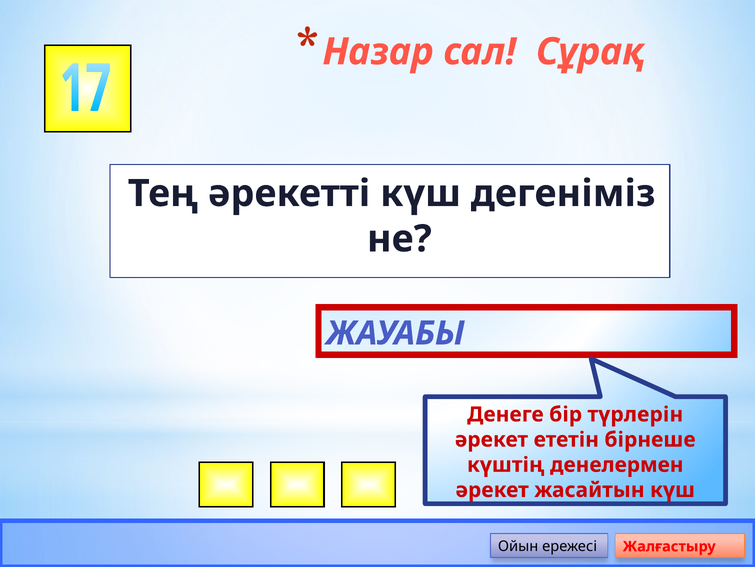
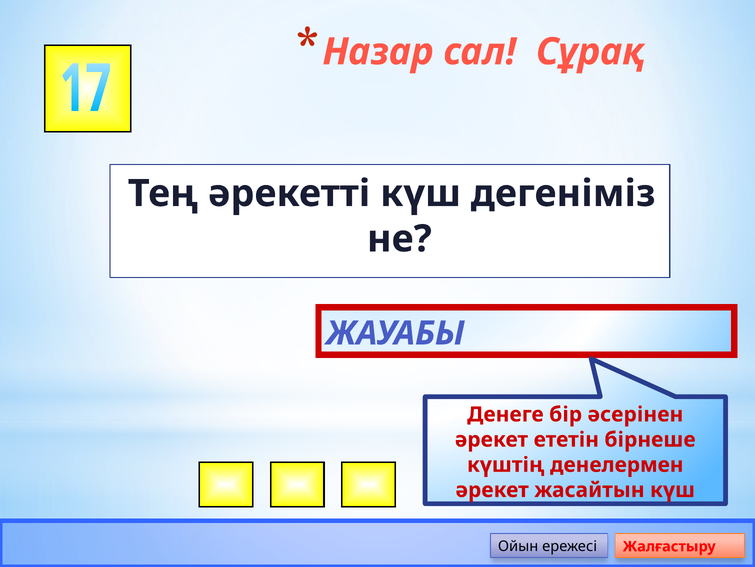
түрлерін: түрлерін -> әсерінен
